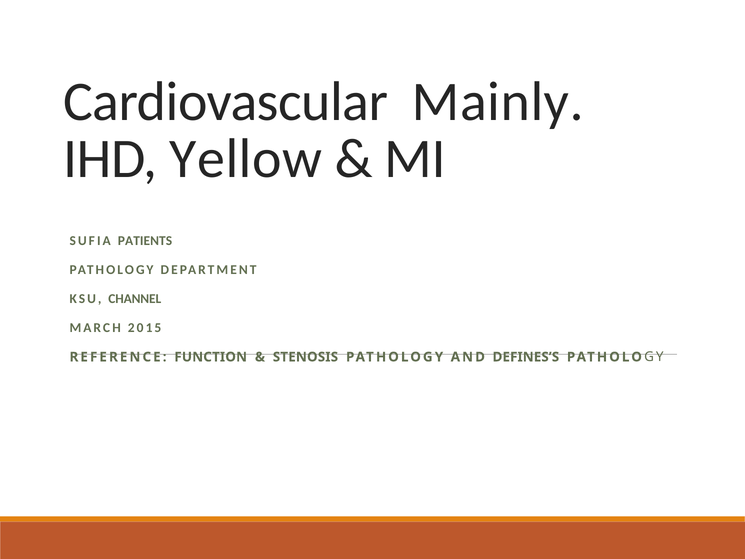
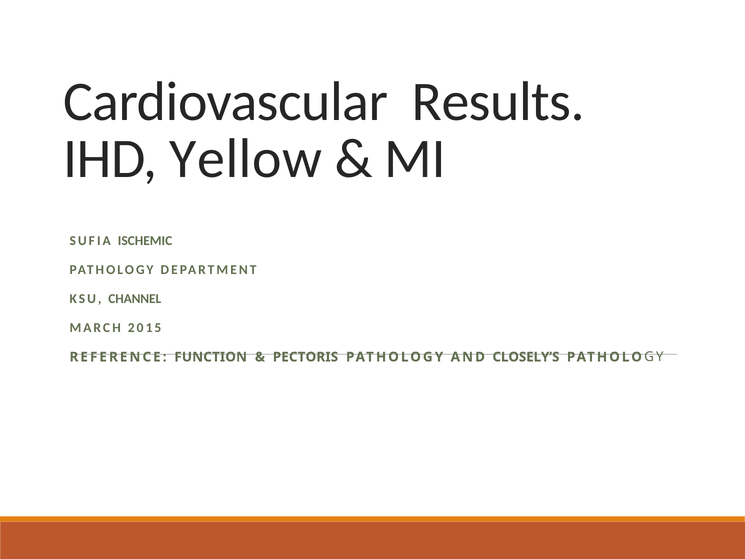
Mainly: Mainly -> Results
PATIENTS: PATIENTS -> ISCHEMIC
STENOSIS: STENOSIS -> PECTORIS
DEFINES’S: DEFINES’S -> CLOSELY’S
